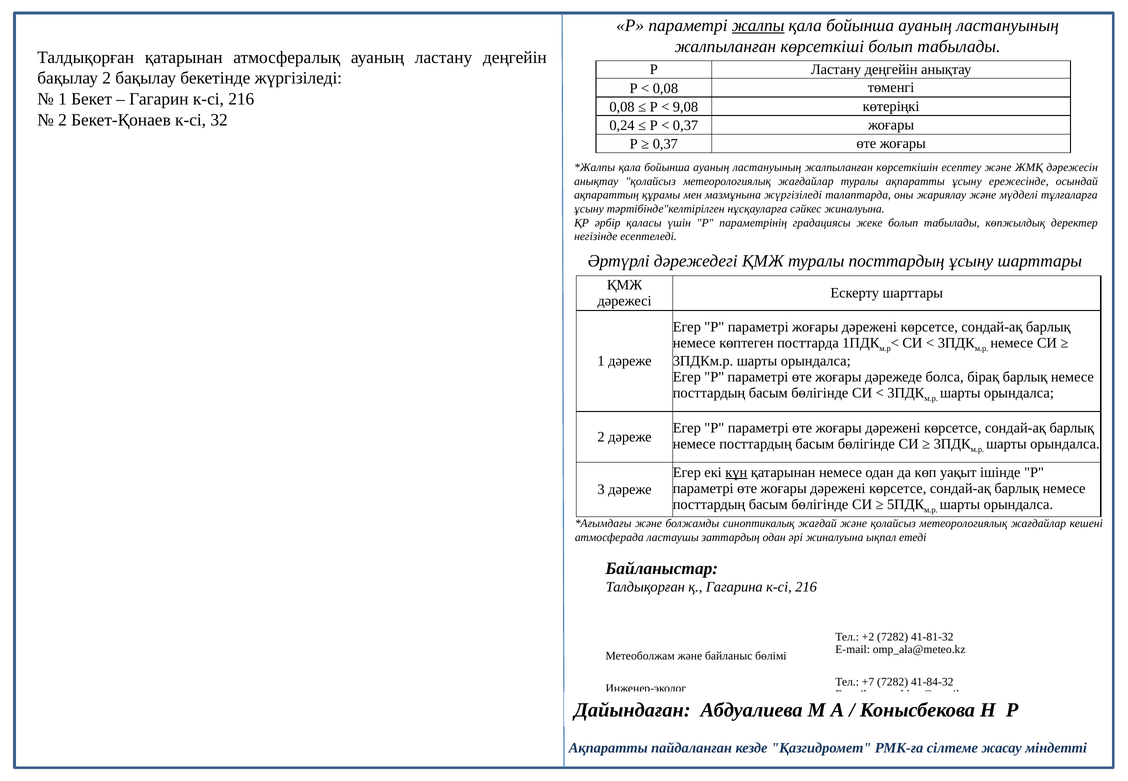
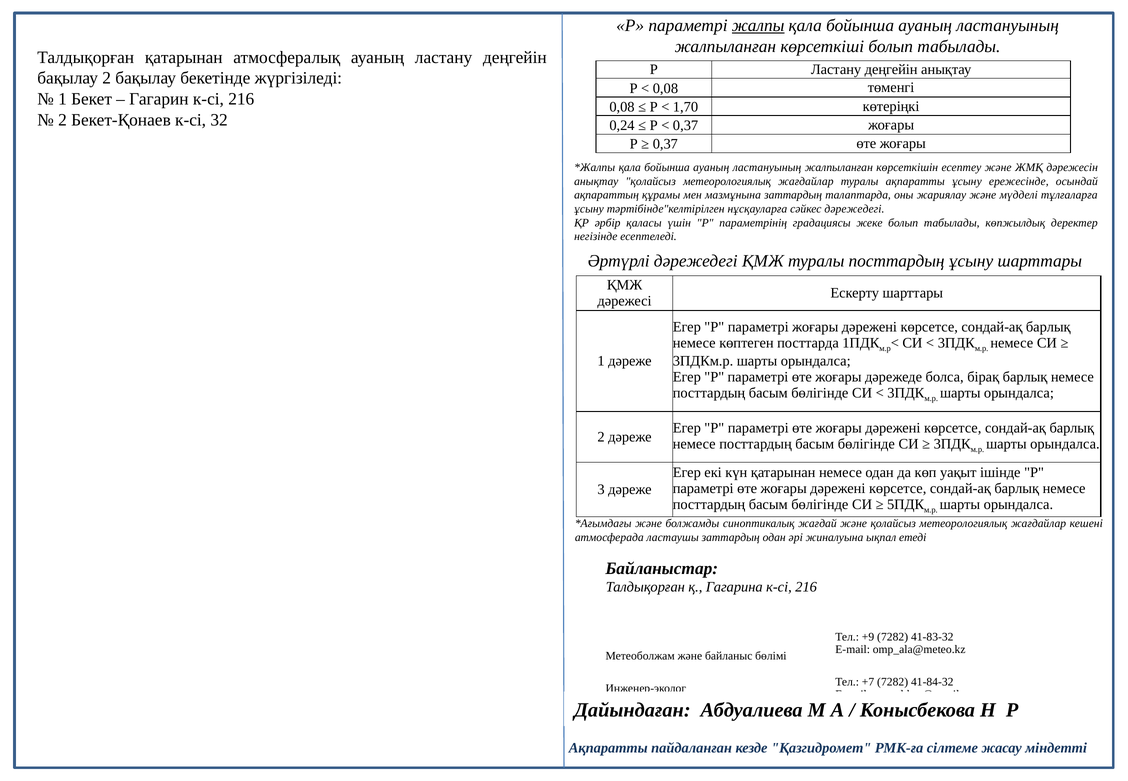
9,08: 9,08 -> 1,70
мазмұнына жүргізіледі: жүргізіледі -> заттардың
сәйкес жиналуына: жиналуына -> дәрежедегі
күн underline: present -> none
+2: +2 -> +9
41-81-32: 41-81-32 -> 41-83-32
